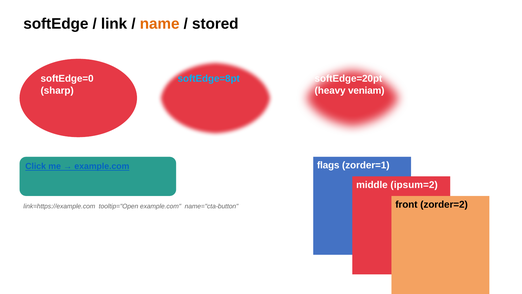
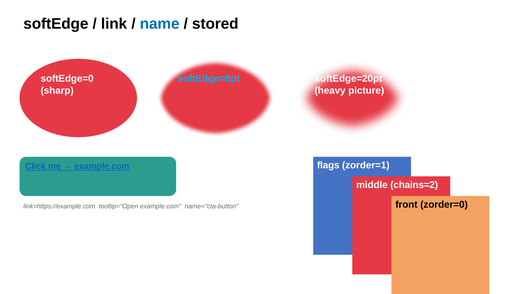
name colour: orange -> blue
veniam: veniam -> picture
ipsum=2: ipsum=2 -> chains=2
zorder=2: zorder=2 -> zorder=0
